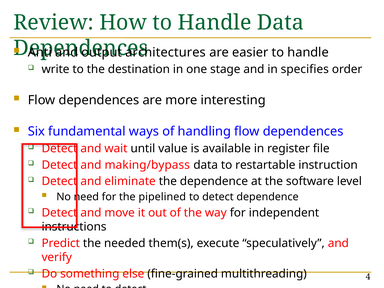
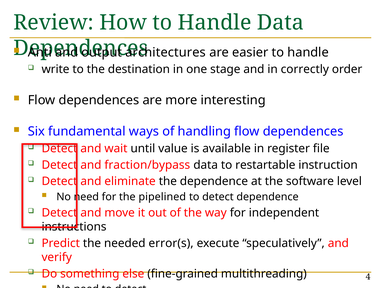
specifies: specifies -> correctly
making/bypass: making/bypass -> fraction/bypass
them(s: them(s -> error(s
